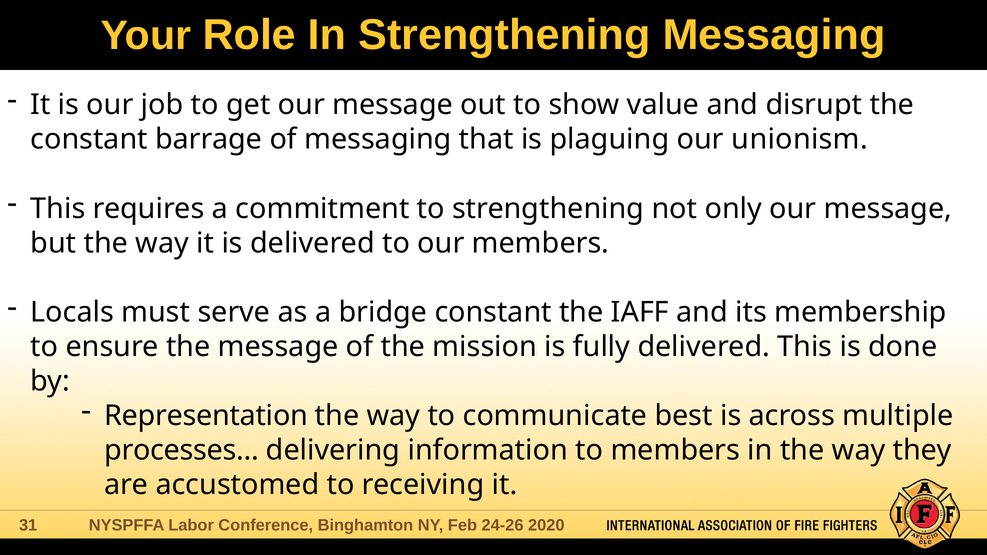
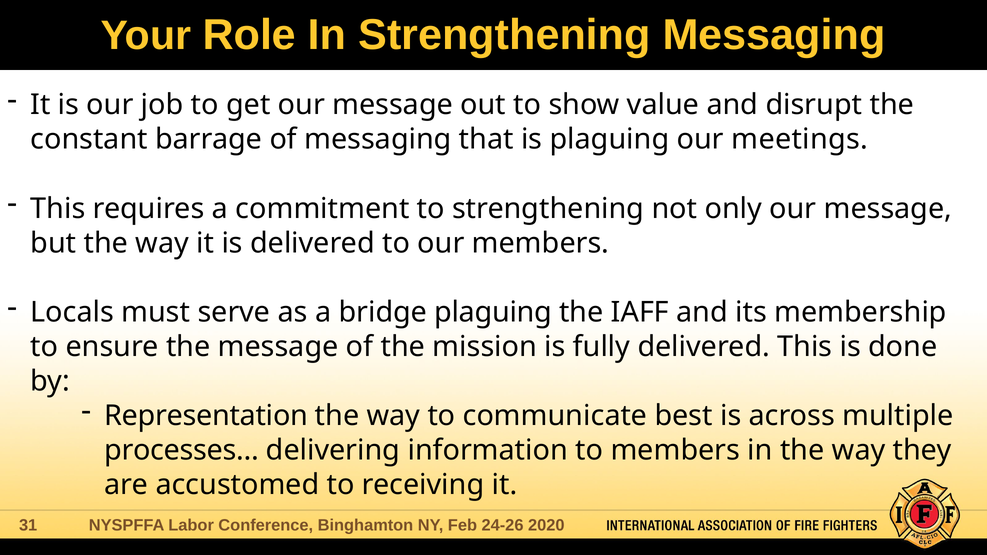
unionism: unionism -> meetings
bridge constant: constant -> plaguing
